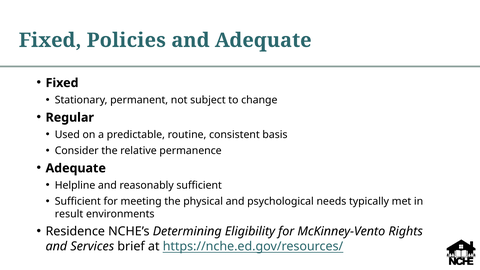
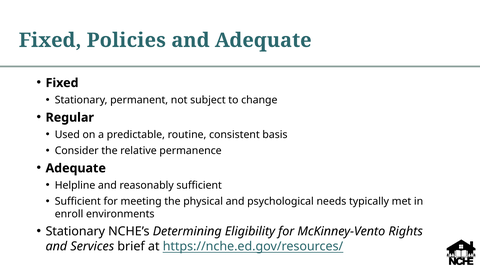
result: result -> enroll
Residence at (75, 232): Residence -> Stationary
